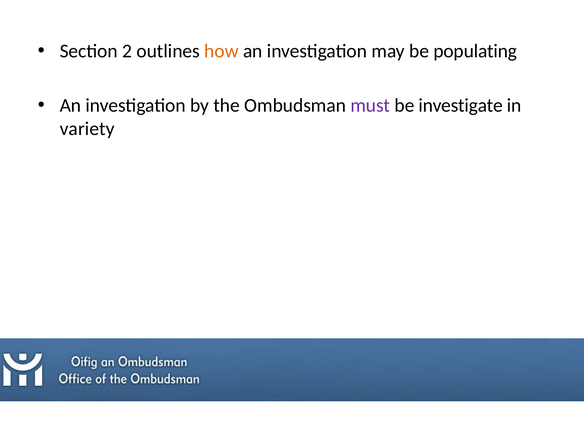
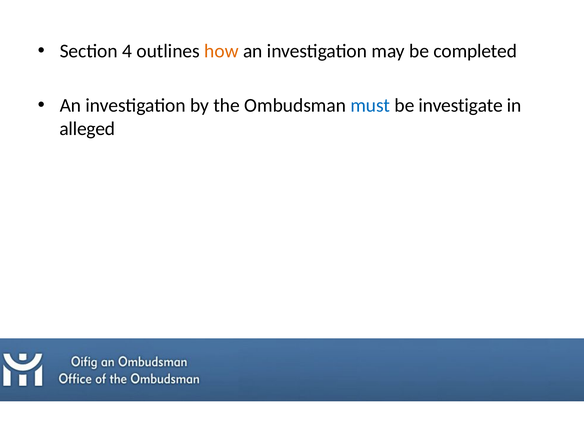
2: 2 -> 4
populating: populating -> completed
must colour: purple -> blue
variety: variety -> alleged
